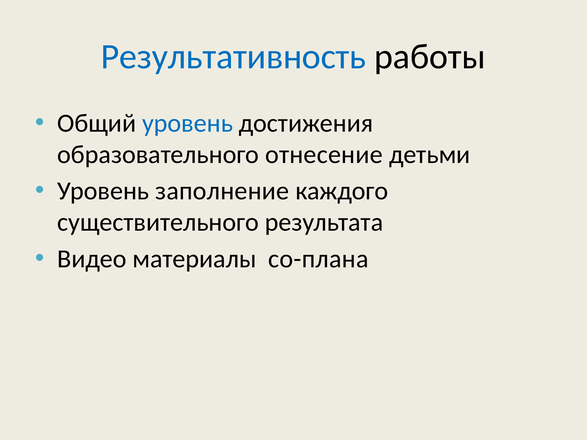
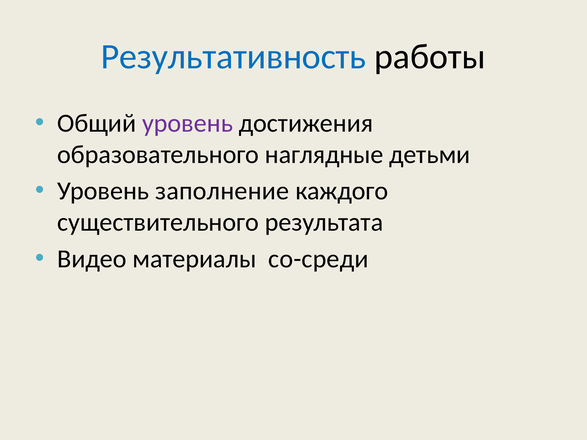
уровень at (188, 123) colour: blue -> purple
отнесение: отнесение -> наглядные
со-плана: со-плана -> со-среди
